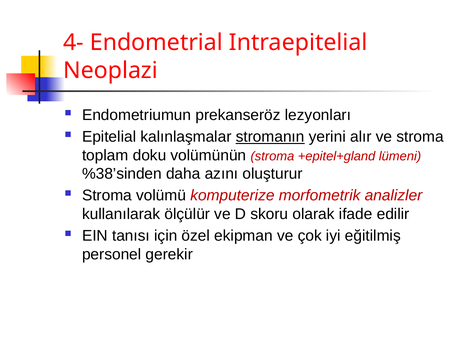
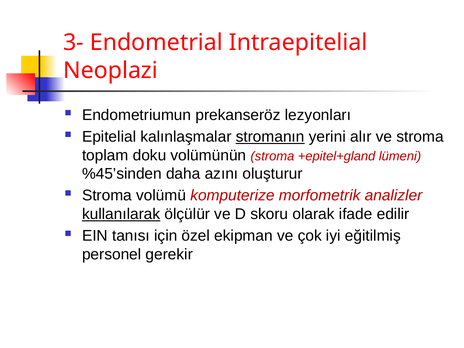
4-: 4- -> 3-
%38’sinden: %38’sinden -> %45’sinden
kullanılarak underline: none -> present
